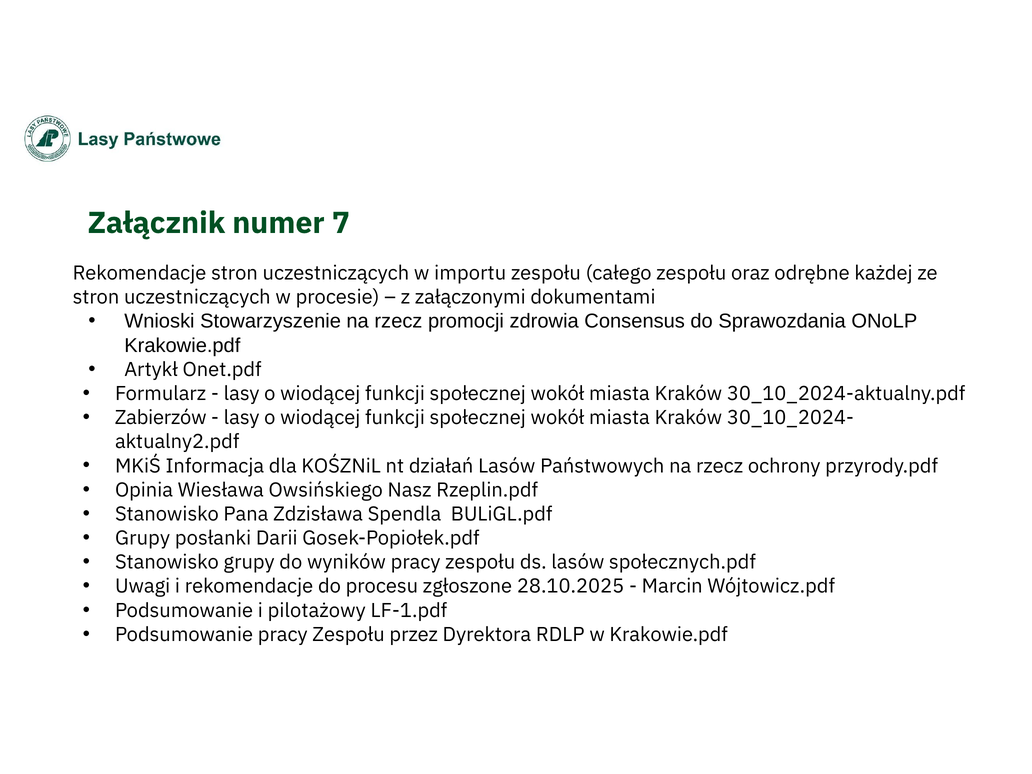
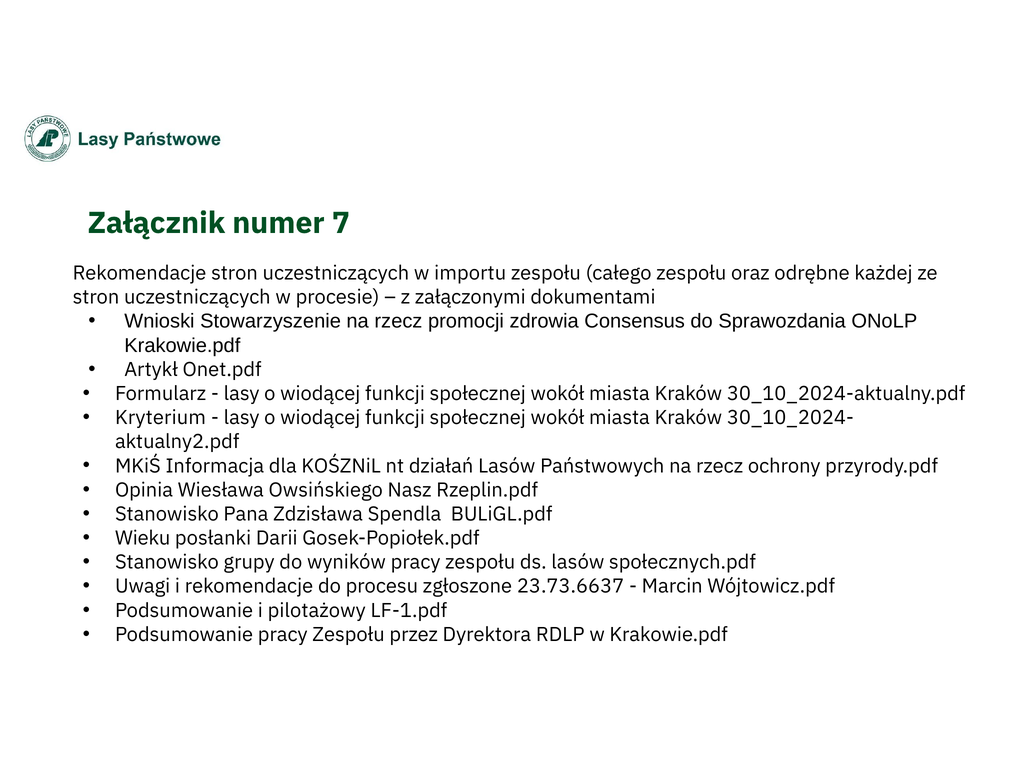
Zabierzów: Zabierzów -> Kryterium
Grupy at (143, 538): Grupy -> Wieku
28.10.2025: 28.10.2025 -> 23.73.6637
